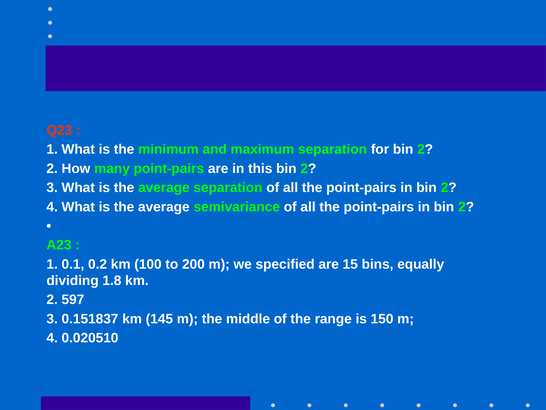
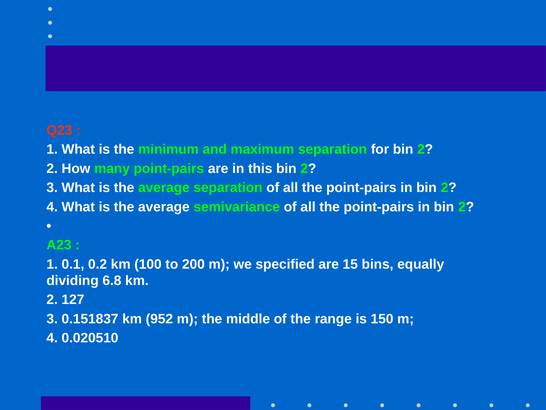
1.8: 1.8 -> 6.8
597: 597 -> 127
145: 145 -> 952
